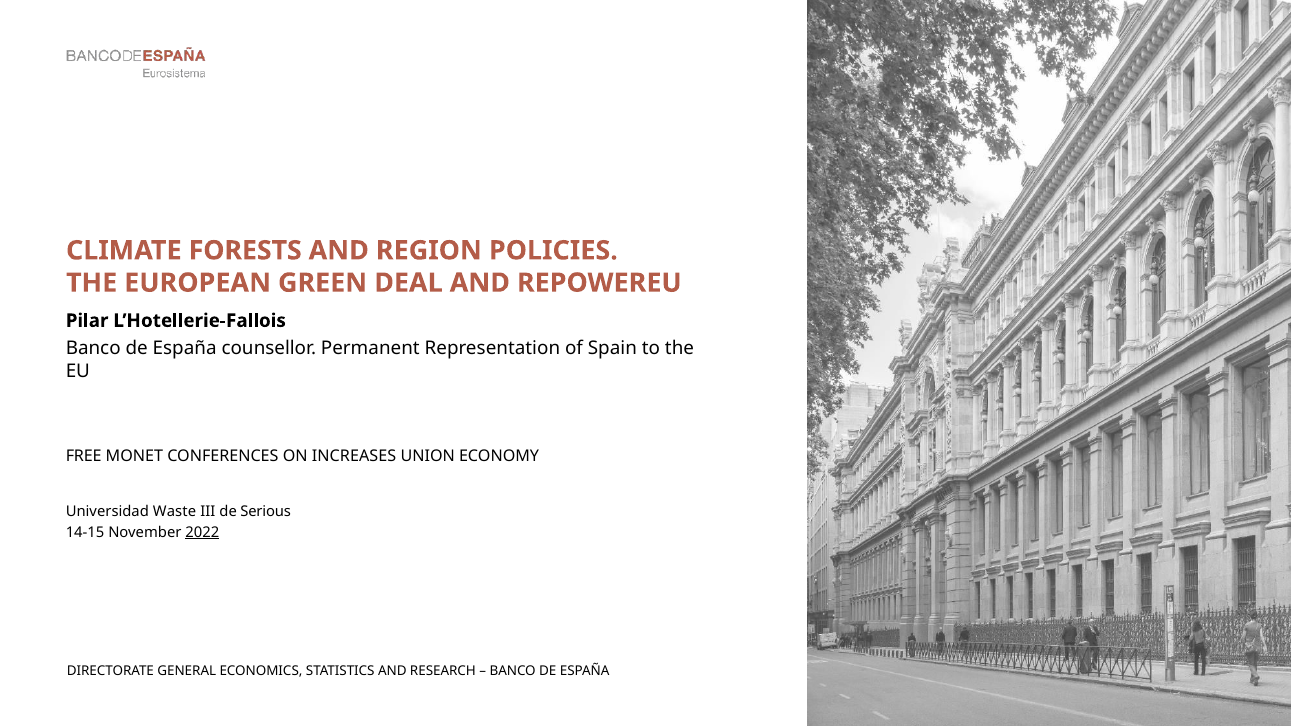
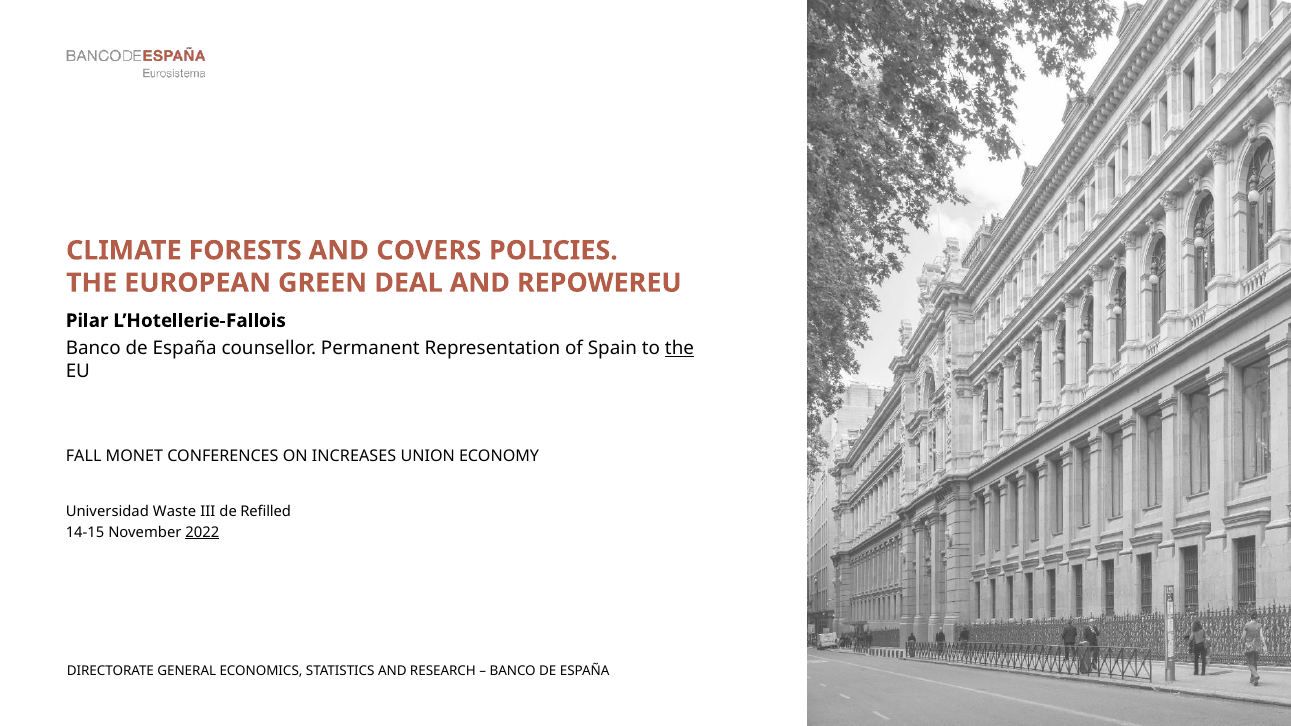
REGION: REGION -> COVERS
the at (679, 348) underline: none -> present
FREE: FREE -> FALL
Serious: Serious -> Refilled
